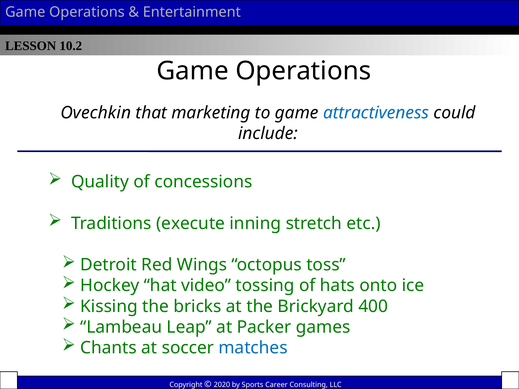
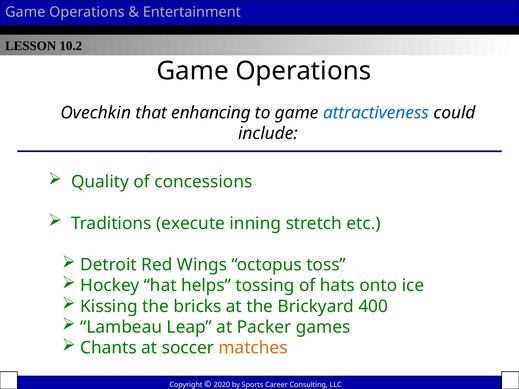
marketing: marketing -> enhancing
video: video -> helps
matches colour: blue -> orange
